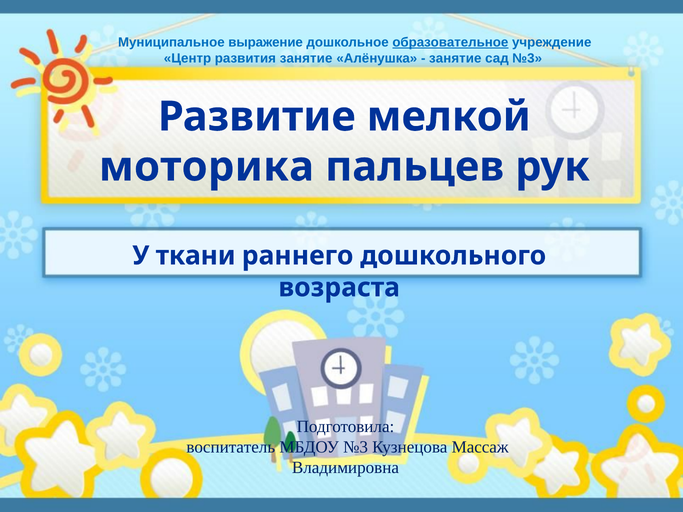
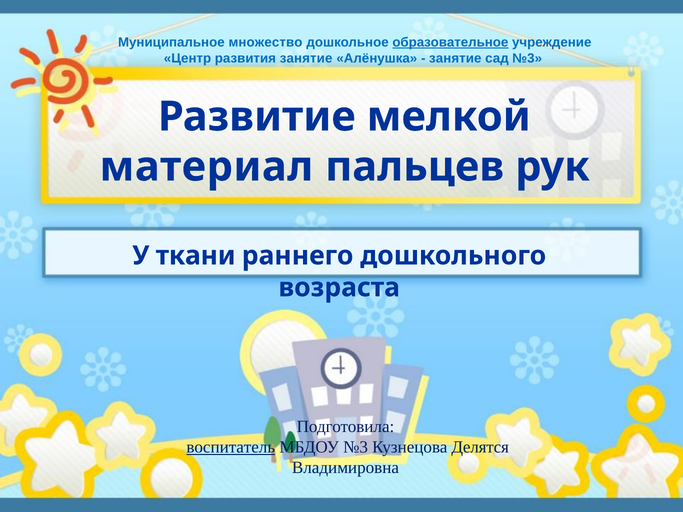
выражение: выражение -> множество
моторика: моторика -> материал
воспитатель underline: none -> present
Массаж: Массаж -> Делятся
